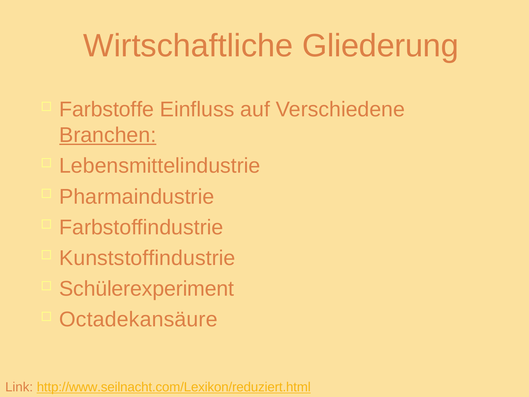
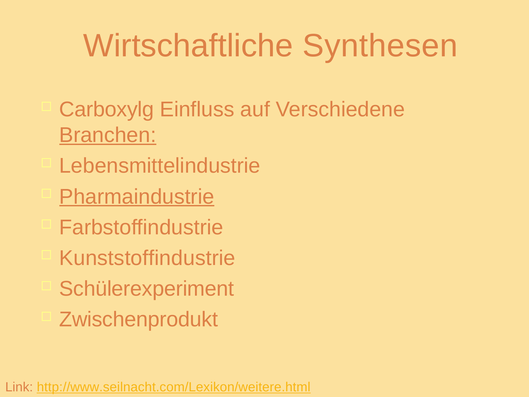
Gliederung: Gliederung -> Synthesen
Farbstoffe: Farbstoffe -> Carboxylg
Pharmaindustrie underline: none -> present
Octadekansäure: Octadekansäure -> Zwischenprodukt
http://www.seilnacht.com/Lexikon/reduziert.html: http://www.seilnacht.com/Lexikon/reduziert.html -> http://www.seilnacht.com/Lexikon/weitere.html
